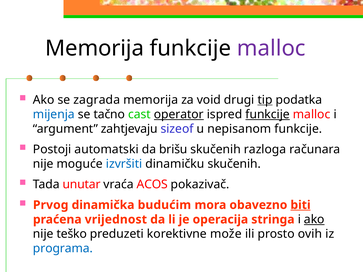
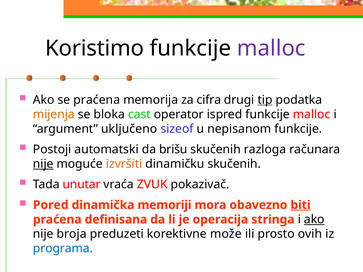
Memorija at (95, 48): Memorija -> Koristimo
se zagrada: zagrada -> praćena
void: void -> cifra
mijenja colour: blue -> orange
tačno: tačno -> bloka
operator underline: present -> none
funkcije at (268, 114) underline: present -> none
zahtjevaju: zahtjevaju -> uključeno
nije at (43, 164) underline: none -> present
izvršiti colour: blue -> orange
ACOS: ACOS -> ZVUK
Prvog: Prvog -> Pored
budućim: budućim -> memoriji
vrijednost: vrijednost -> definisana
teško: teško -> broja
